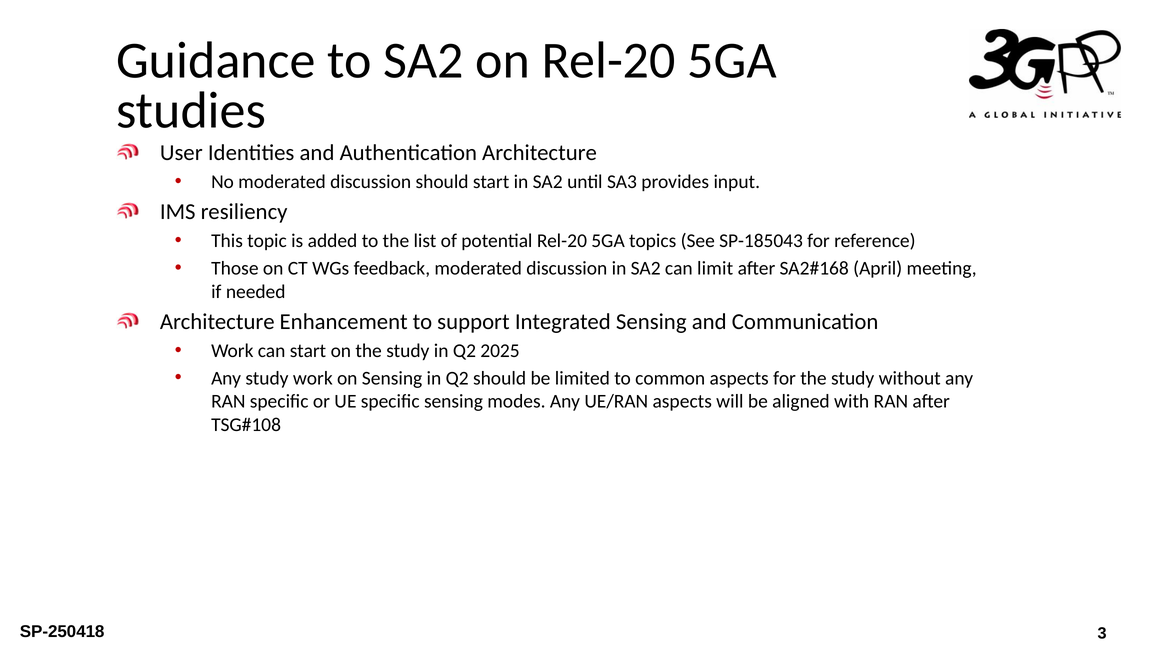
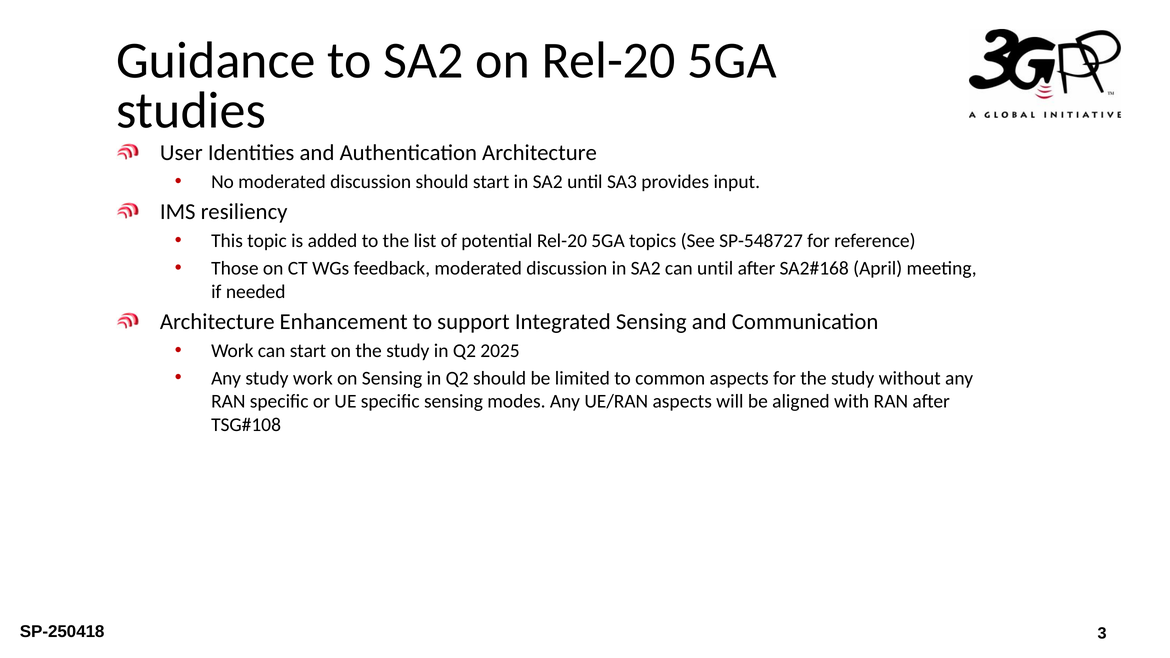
SP-185043: SP-185043 -> SP-548727
can limit: limit -> until
